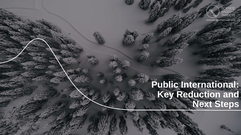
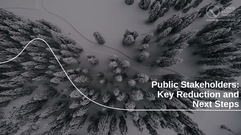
International: International -> Stakeholders
